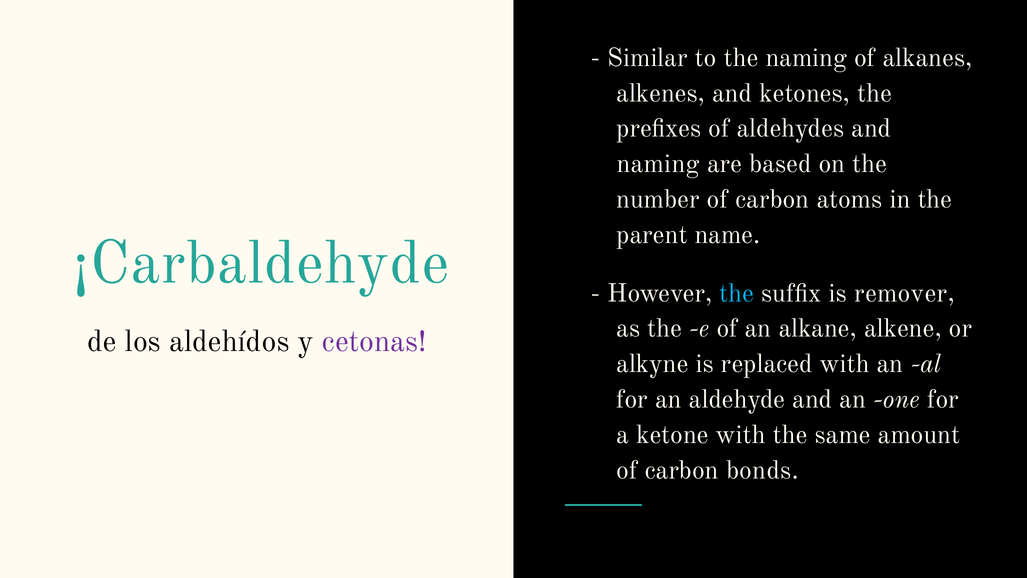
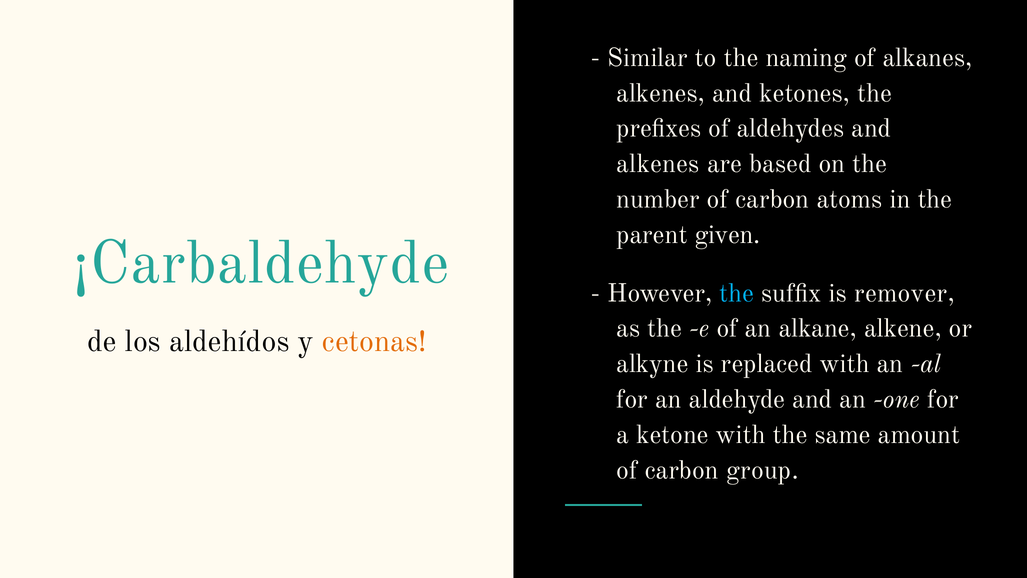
naming at (658, 164): naming -> alkenes
name: name -> given
cetonas colour: purple -> orange
bonds: bonds -> group
